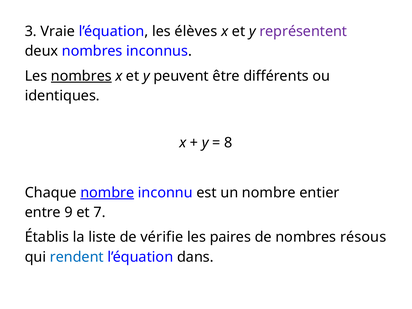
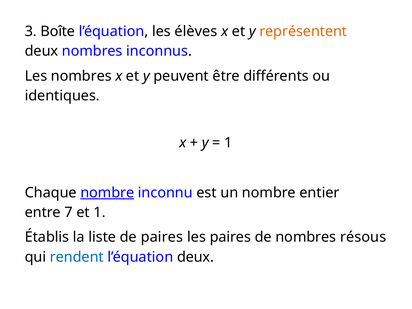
Vraie: Vraie -> Boîte
représentent colour: purple -> orange
nombres at (81, 76) underline: present -> none
8 at (228, 143): 8 -> 1
9: 9 -> 7
et 7: 7 -> 1
de vérifie: vérifie -> paires
l’équation dans: dans -> deux
